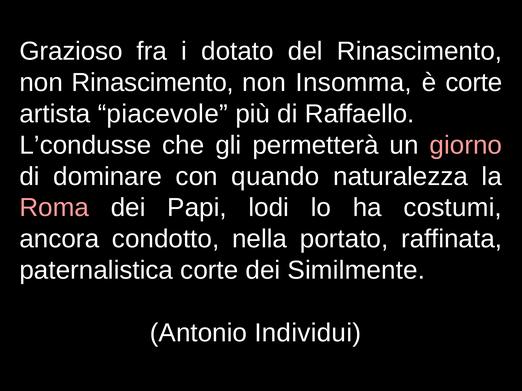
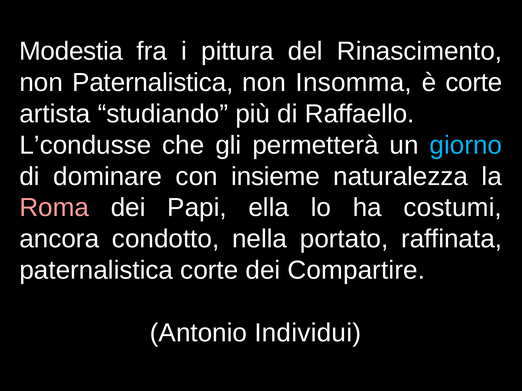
Grazioso: Grazioso -> Modestia
dotato: dotato -> pittura
non Rinascimento: Rinascimento -> Paternalistica
piacevole: piacevole -> studiando
giorno colour: pink -> light blue
quando: quando -> insieme
lodi: lodi -> ella
Similmente: Similmente -> Compartire
